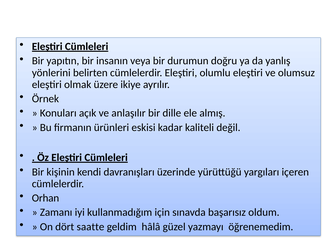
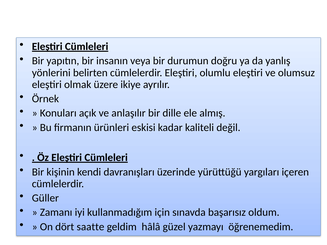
Orhan: Orhan -> Güller
